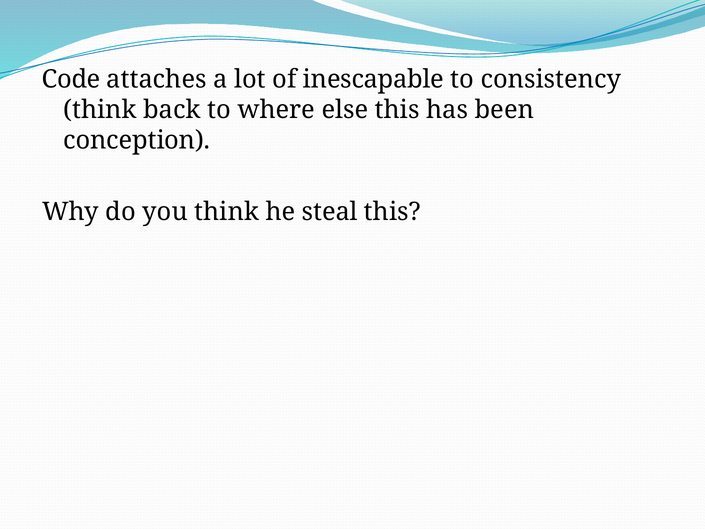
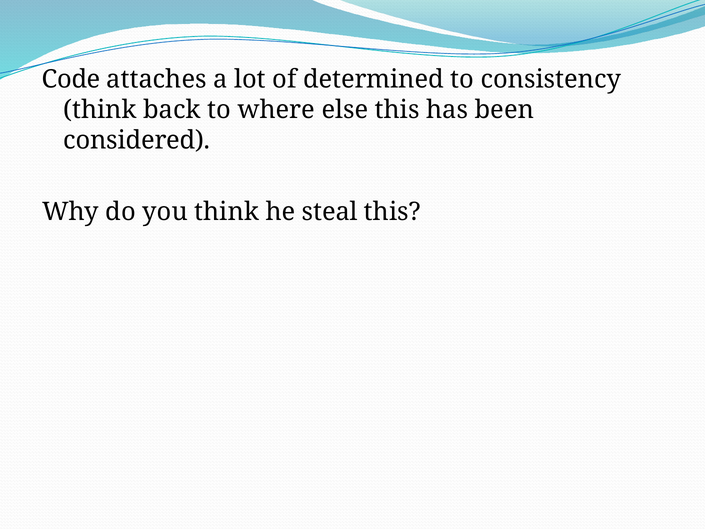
inescapable: inescapable -> determined
conception: conception -> considered
